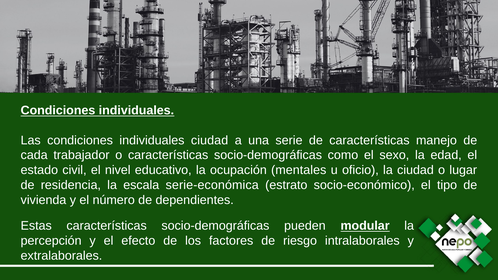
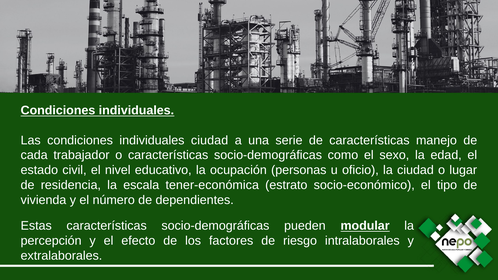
mentales: mentales -> personas
serie-económica: serie-económica -> tener-económica
